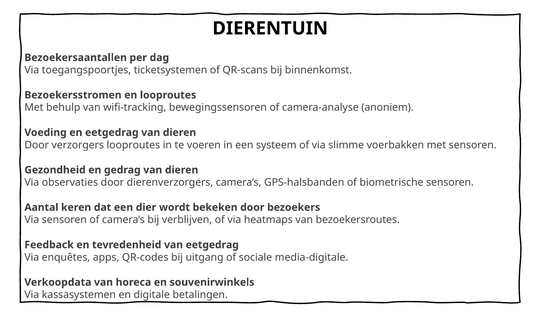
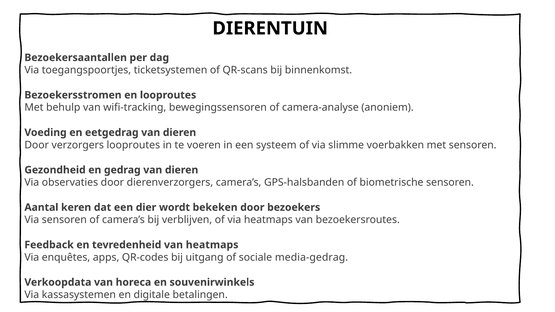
van eetgedrag: eetgedrag -> heatmaps
media-digitale: media-digitale -> media-gedrag
